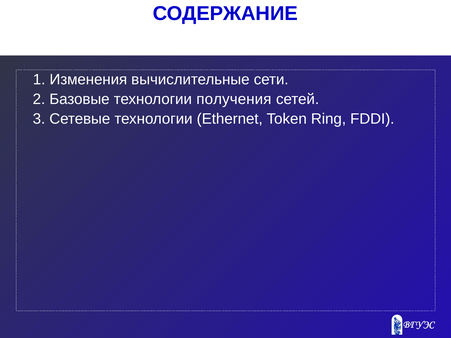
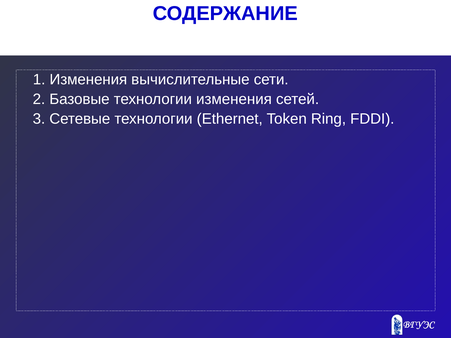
технологии получения: получения -> изменения
